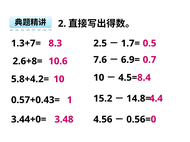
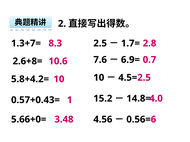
0.5: 0.5 -> 2.8
10 8.4: 8.4 -> 2.5
4.4: 4.4 -> 4.0
3.44+0=: 3.44+0= -> 5.66+0=
0: 0 -> 6
